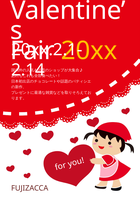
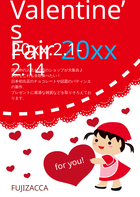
20xx colour: yellow -> light blue
